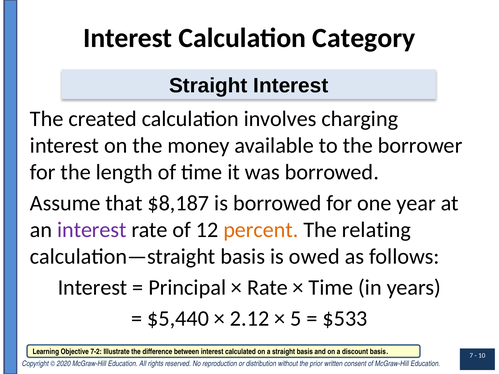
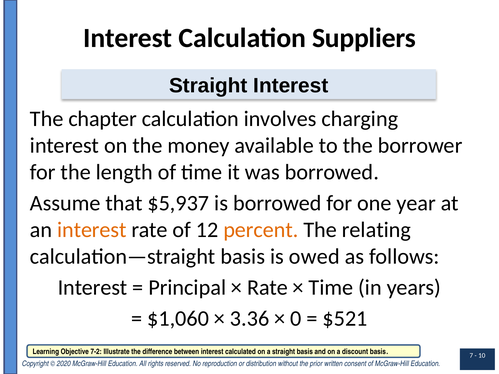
Category: Category -> Suppliers
created: created -> chapter
$8,187: $8,187 -> $5,937
interest at (92, 230) colour: purple -> orange
$5,440: $5,440 -> $1,060
2.12: 2.12 -> 3.36
5: 5 -> 0
$533: $533 -> $521
